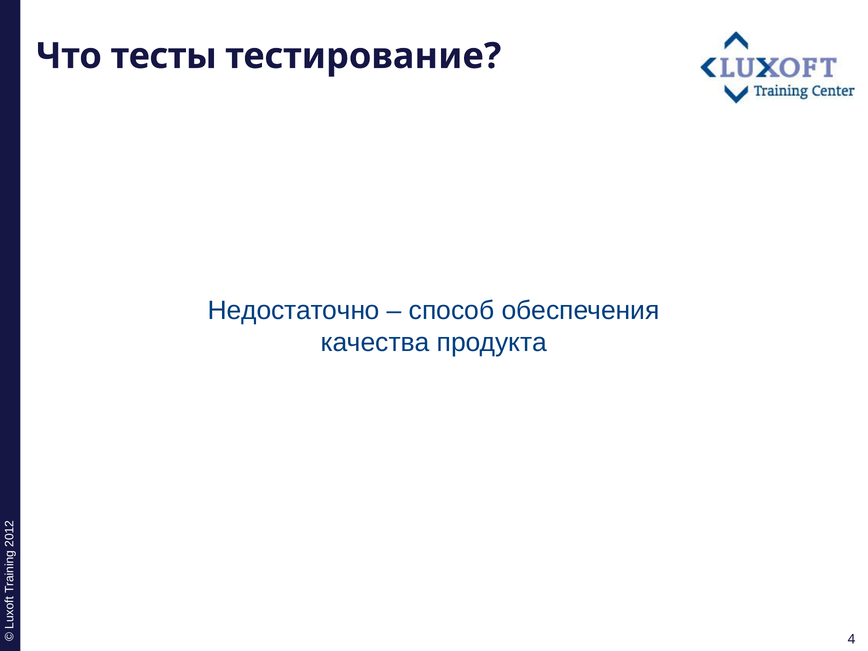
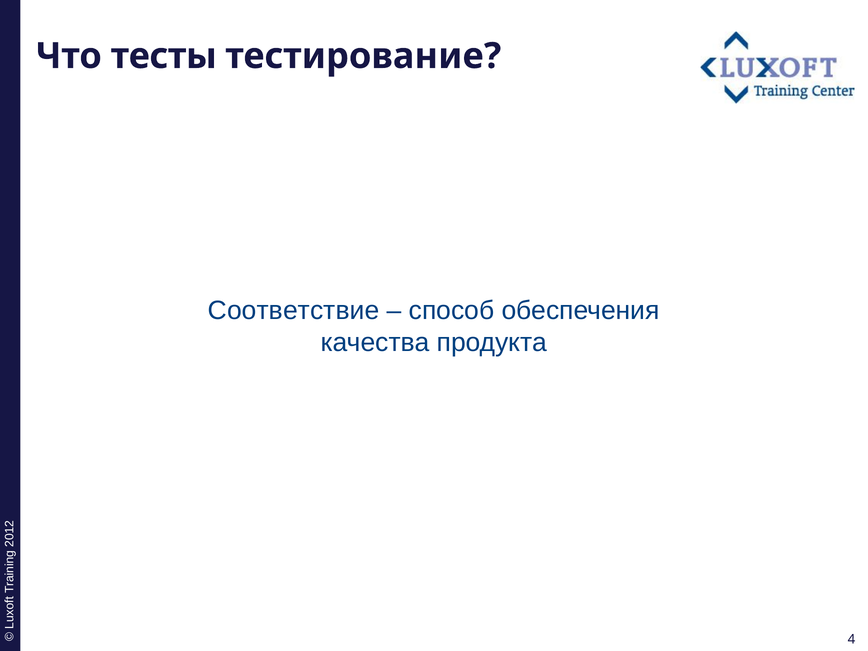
Недостаточно: Недостаточно -> Соответствие
